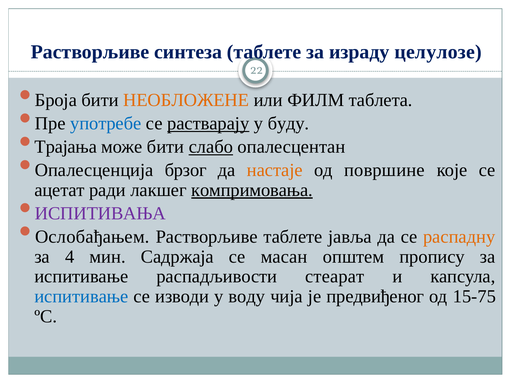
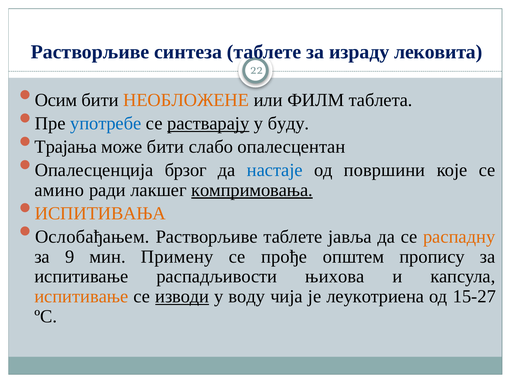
целулозе: целулозе -> лековита
Броја: Броја -> Осим
слабо underline: present -> none
настаје colour: orange -> blue
површине: површине -> површини
ацетат: ацетат -> амино
ИСПИТИВАЊА colour: purple -> orange
4: 4 -> 9
Садржаја: Садржаја -> Примену
масан: масан -> прође
стеарат: стеарат -> њихова
испитивање at (81, 297) colour: blue -> orange
изводи underline: none -> present
предвиђеног: предвиђеног -> леукотриена
15-75: 15-75 -> 15-27
